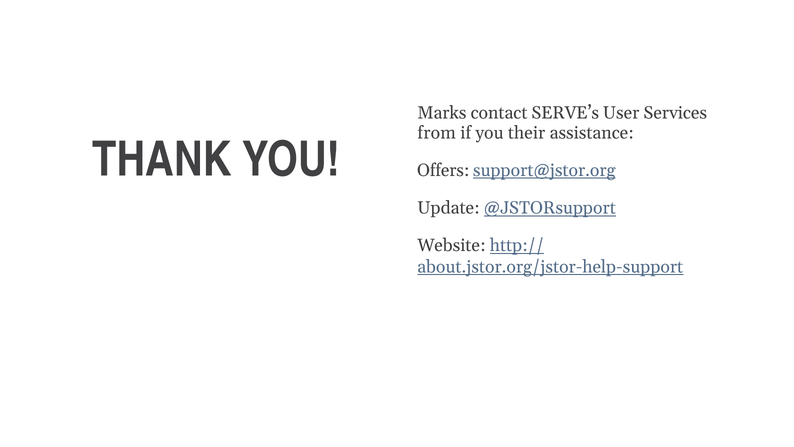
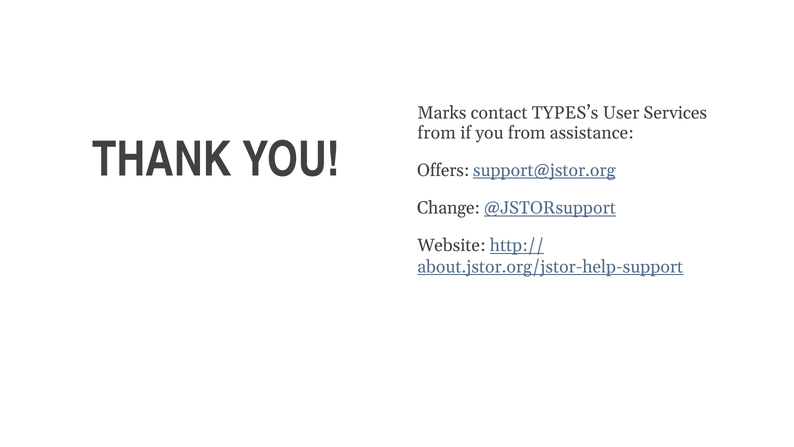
SERVE’s: SERVE’s -> TYPES’s
you their: their -> from
Update: Update -> Change
